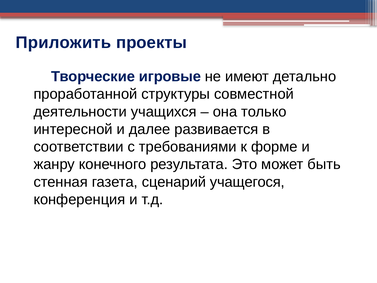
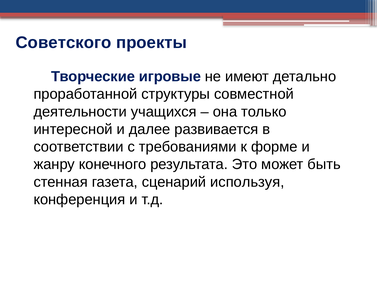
Приложить: Приложить -> Советского
учащегося: учащегося -> используя
